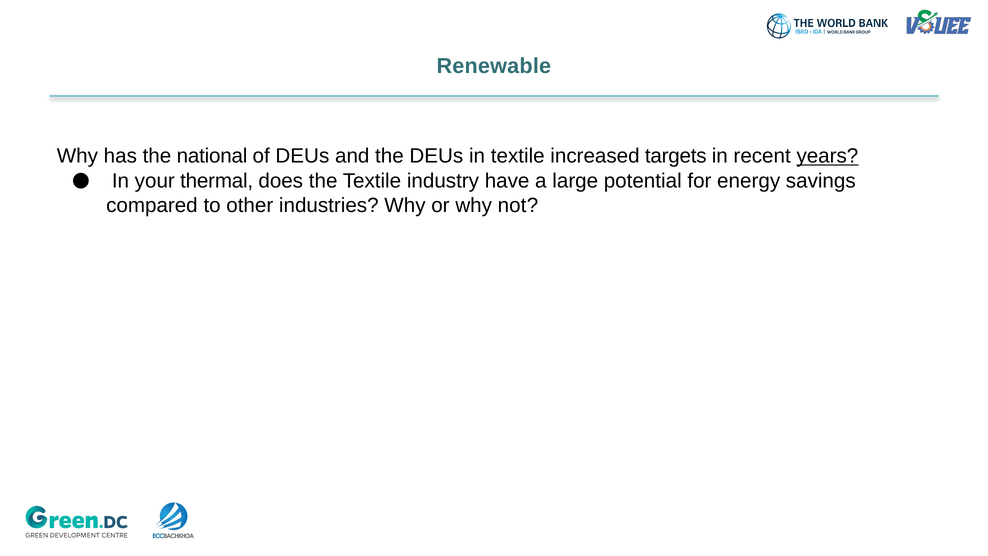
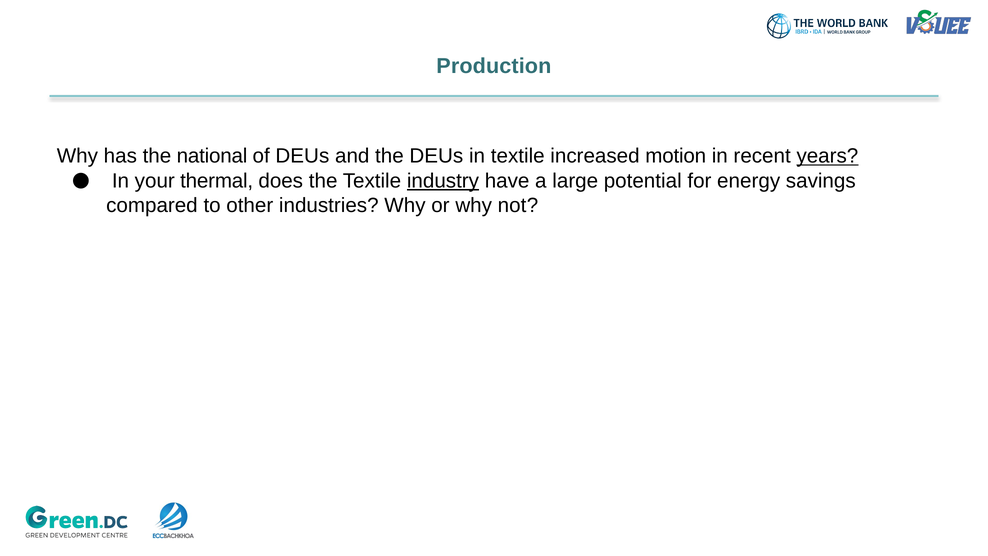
Renewable: Renewable -> Production
targets: targets -> motion
industry underline: none -> present
